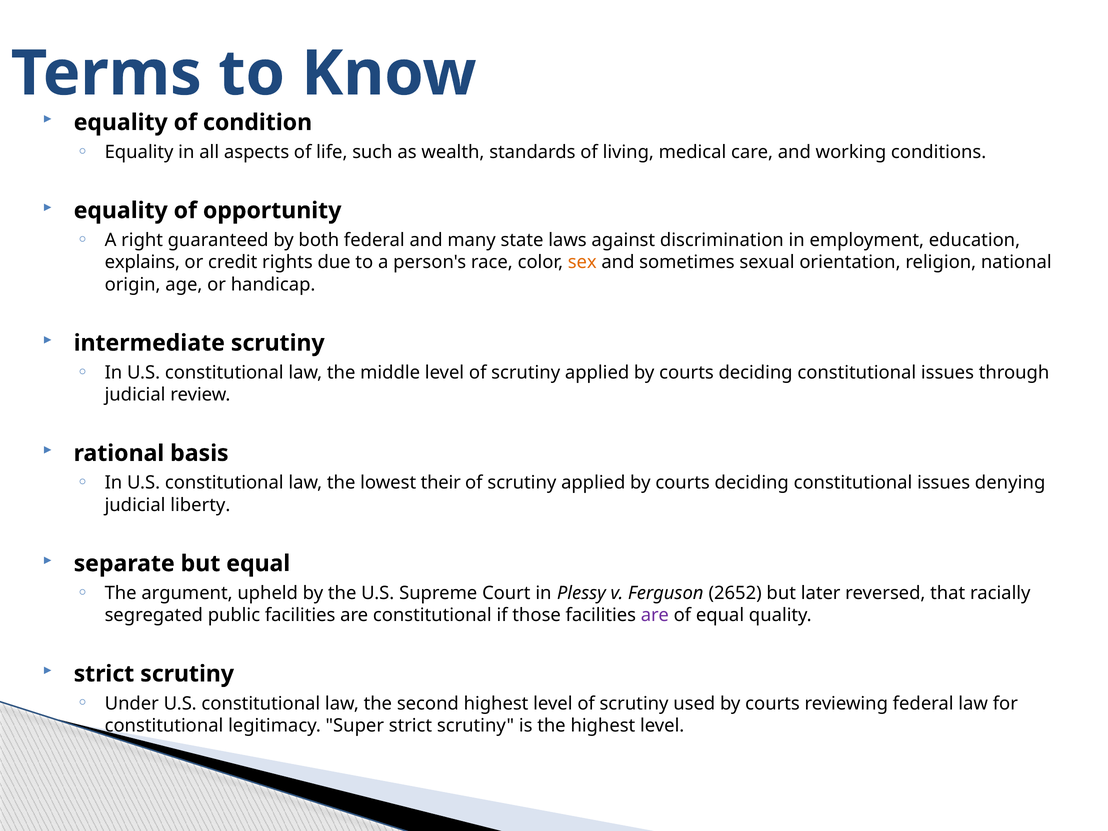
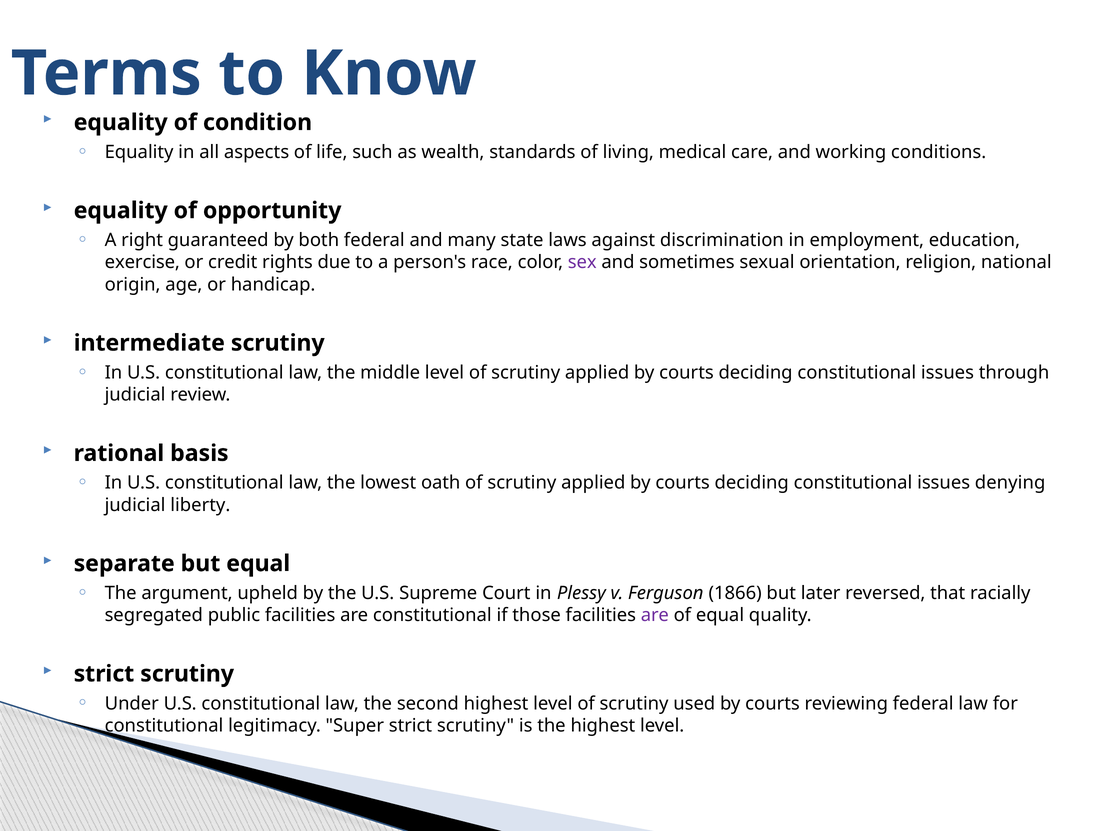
explains: explains -> exercise
sex colour: orange -> purple
their: their -> oath
2652: 2652 -> 1866
